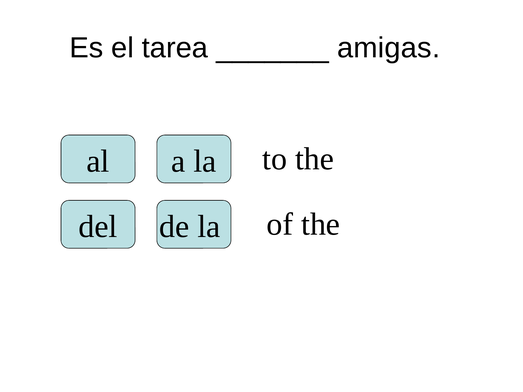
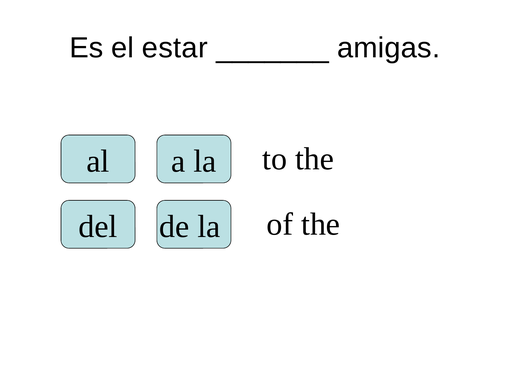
tarea: tarea -> estar
